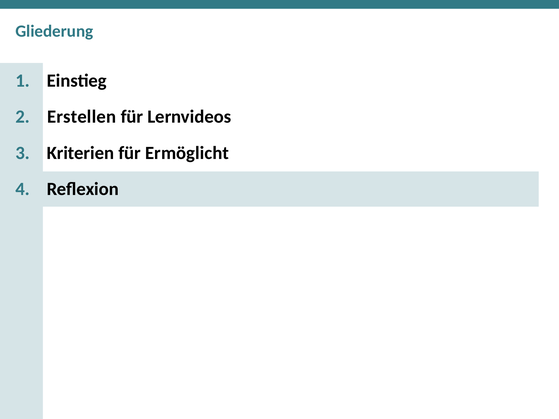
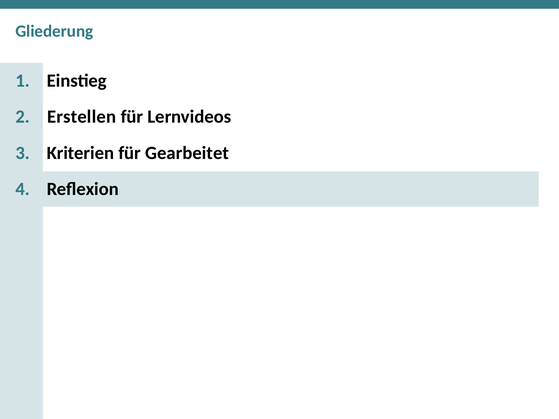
Ermöglicht: Ermöglicht -> Gearbeitet
